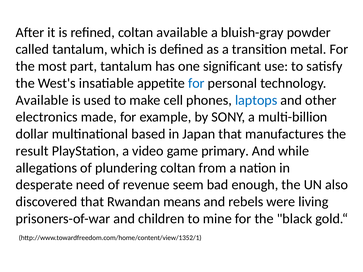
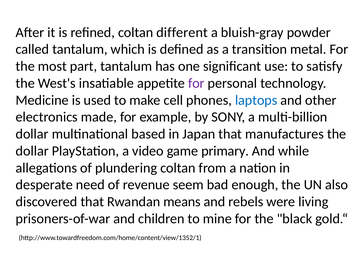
coltan available: available -> different
for at (196, 83) colour: blue -> purple
Available at (42, 100): Available -> Medicine
result at (32, 151): result -> dollar
